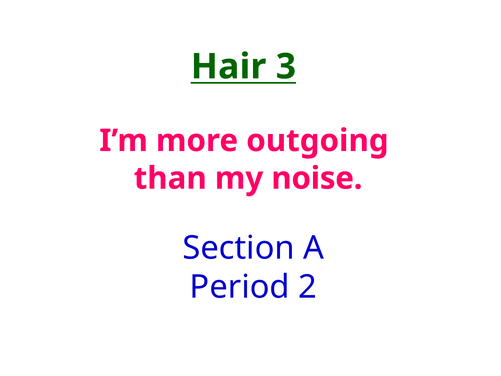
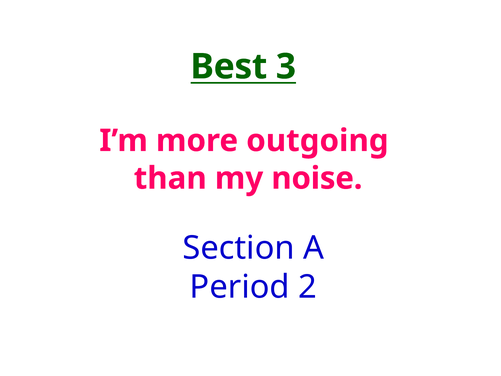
Hair: Hair -> Best
